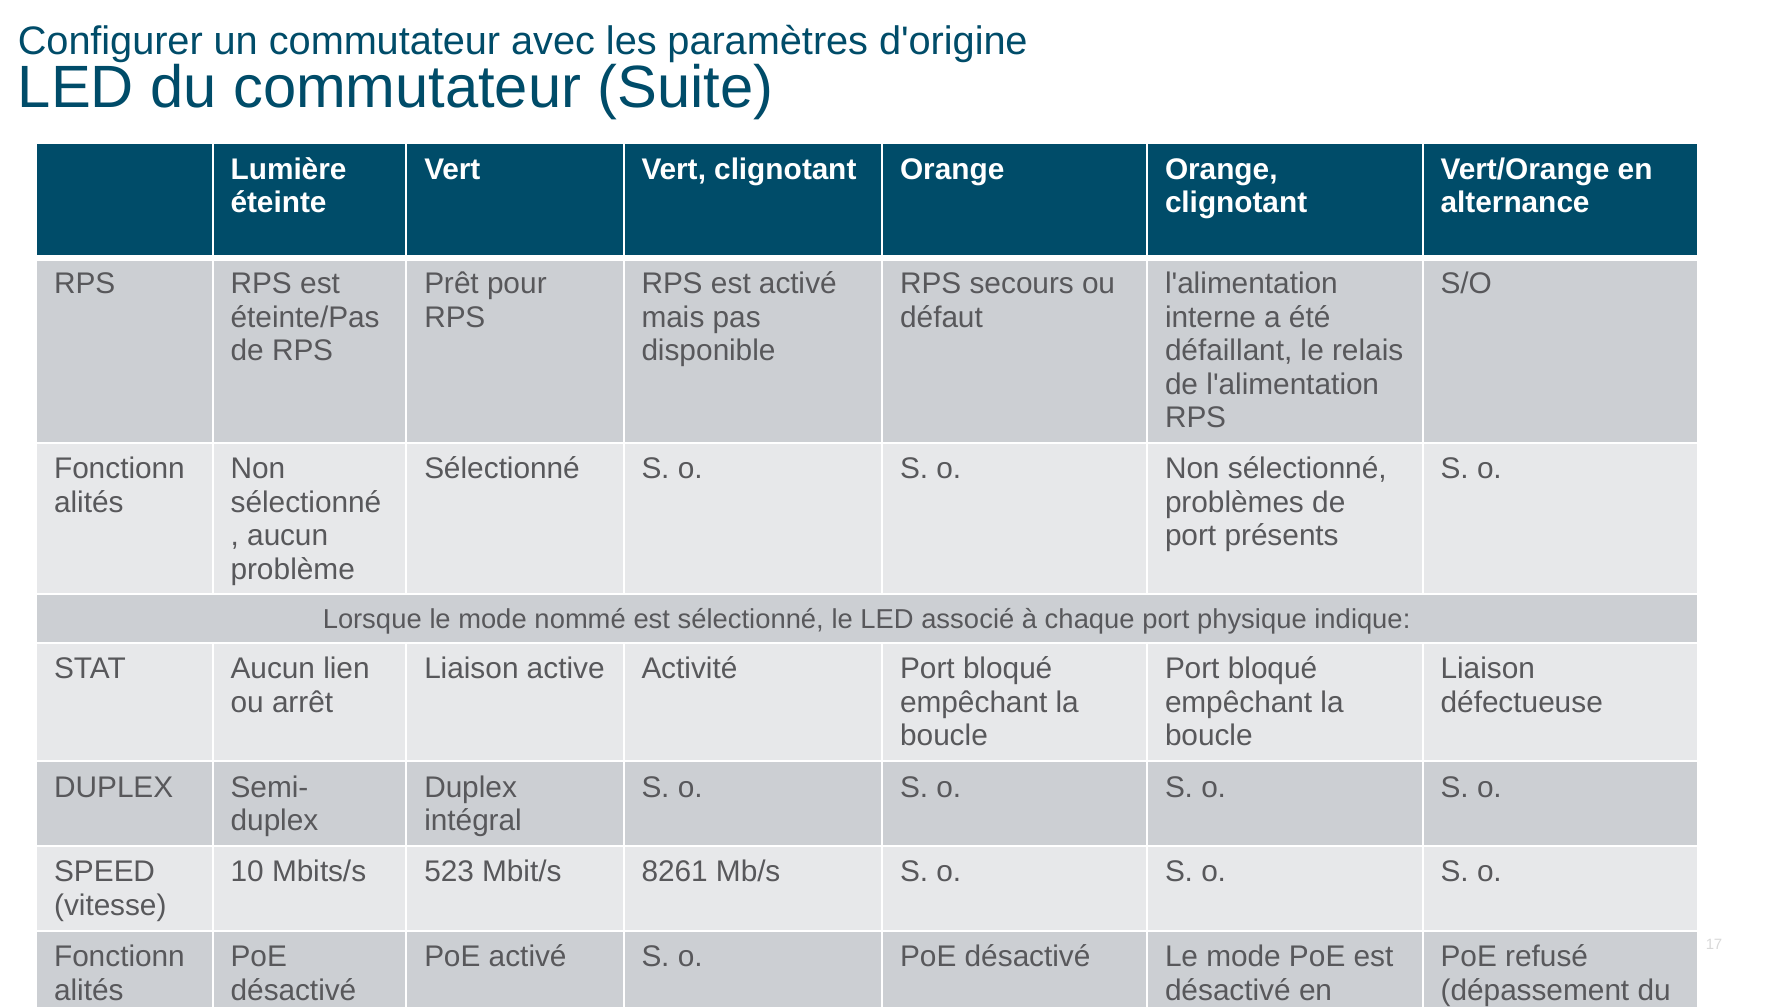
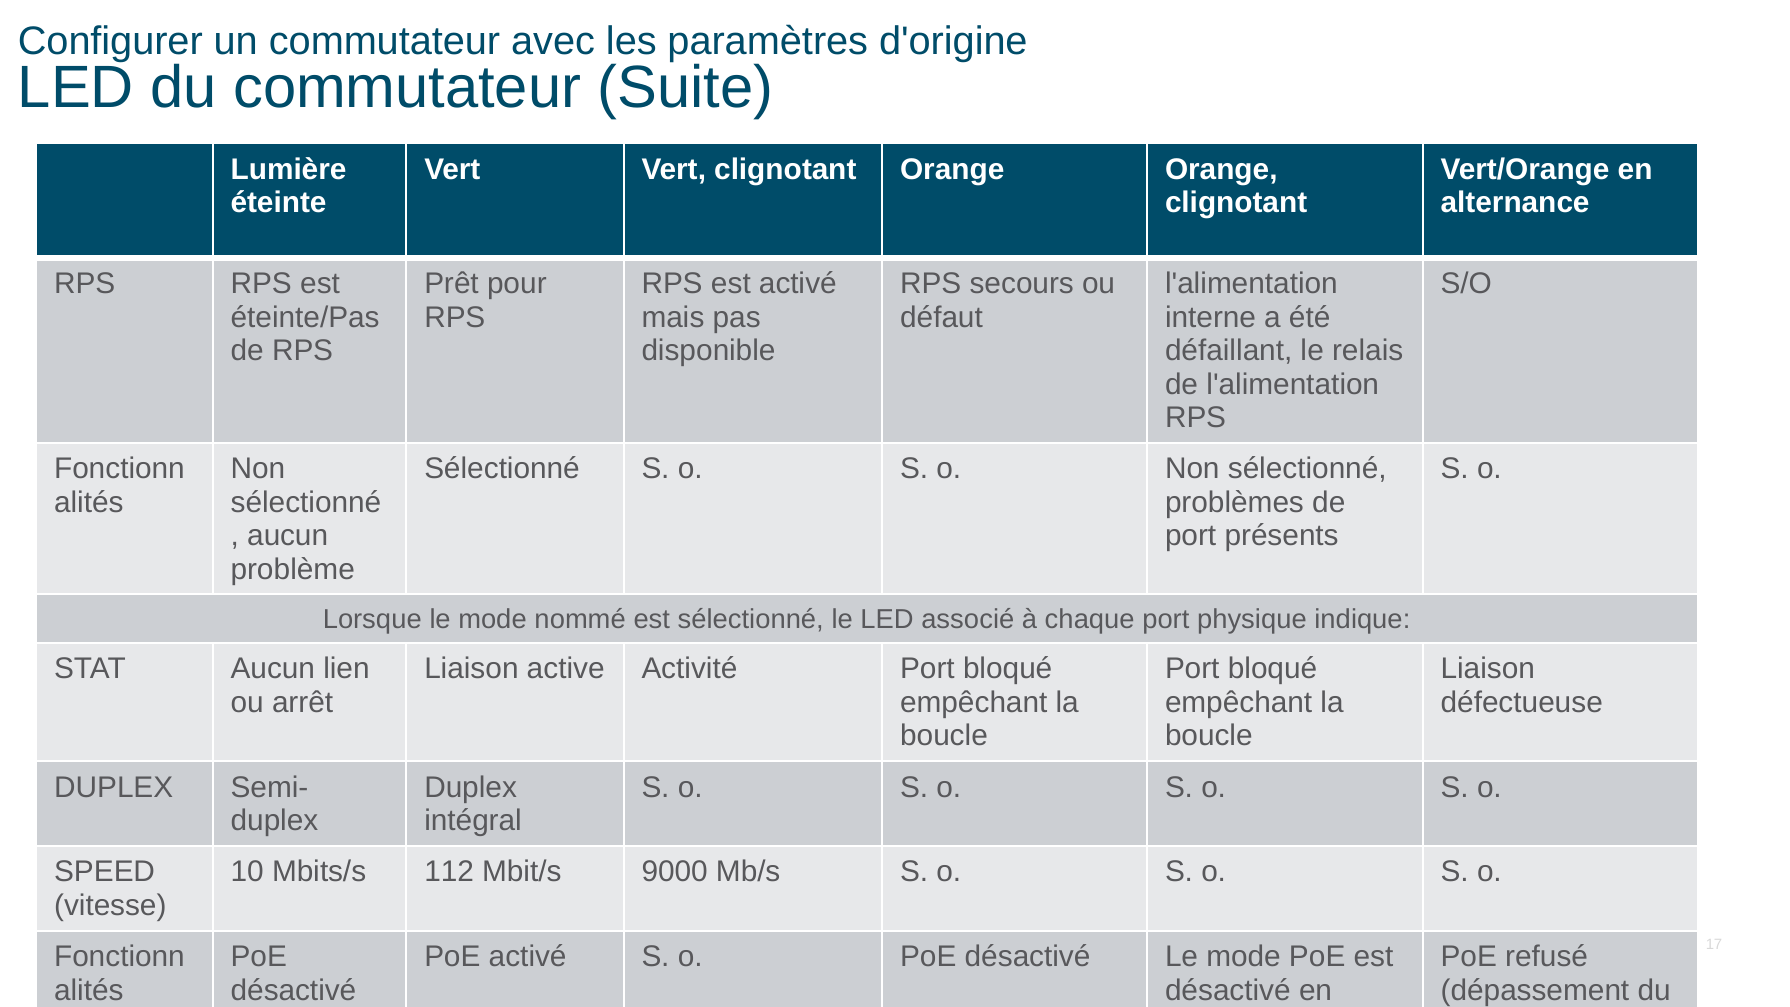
523: 523 -> 112
8261: 8261 -> 9000
